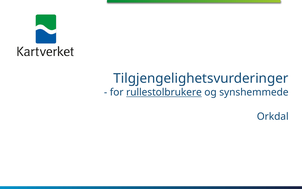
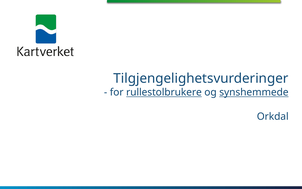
synshemmede underline: none -> present
